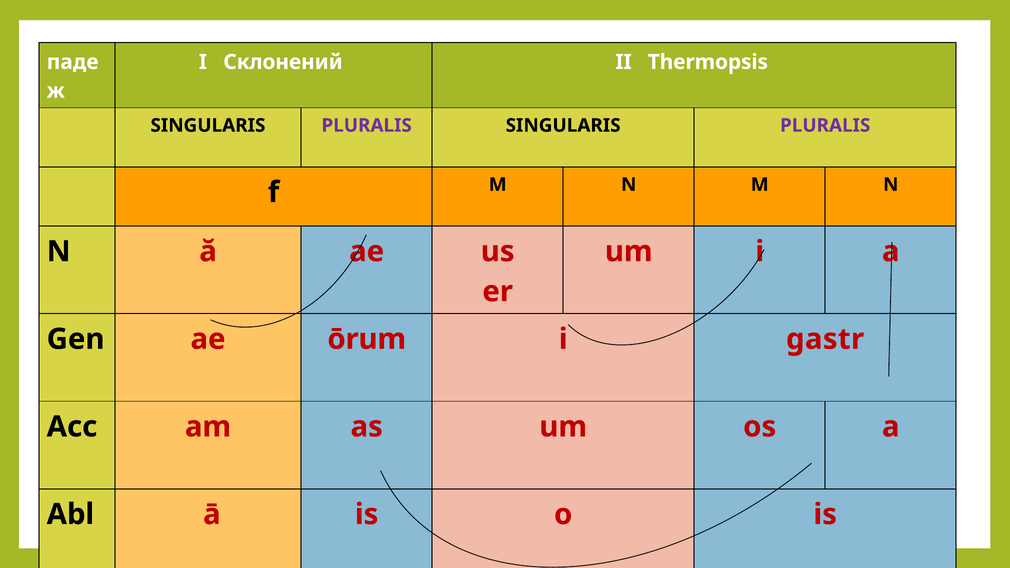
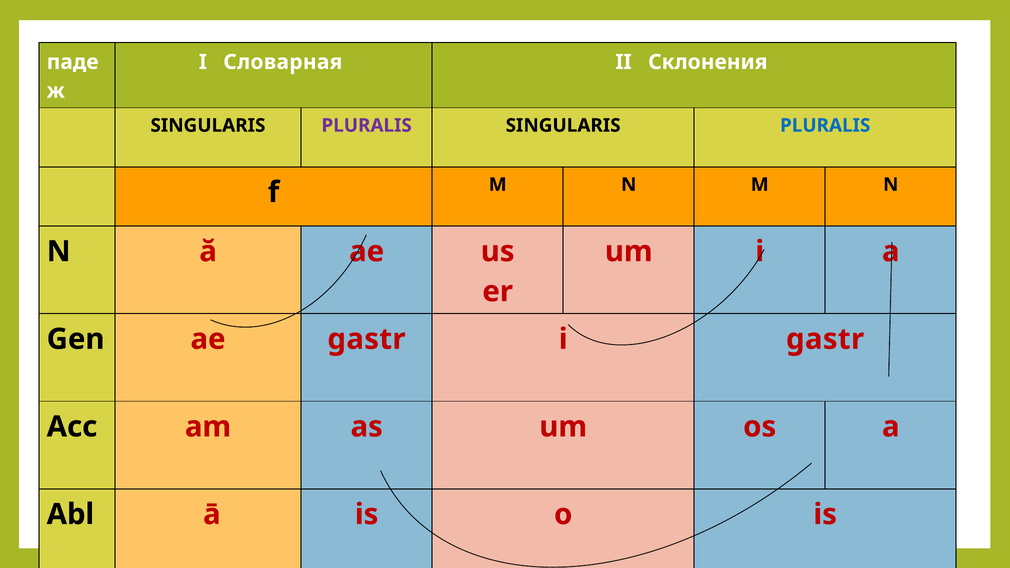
Склонений: Склонений -> Словарная
Thermopsis: Thermopsis -> Склонения
PLURALIS at (825, 126) colour: purple -> blue
ae ōrum: ōrum -> gastr
